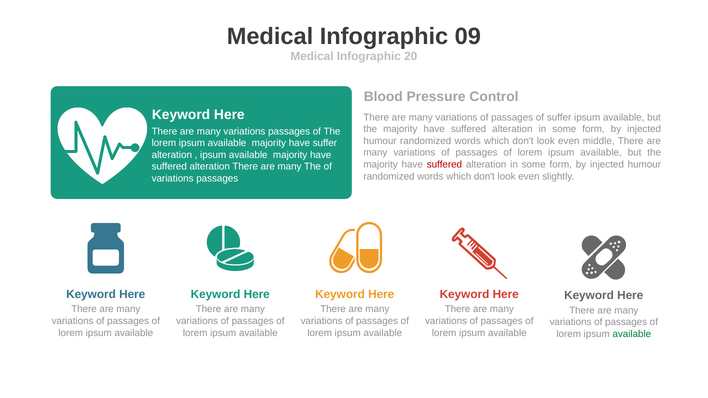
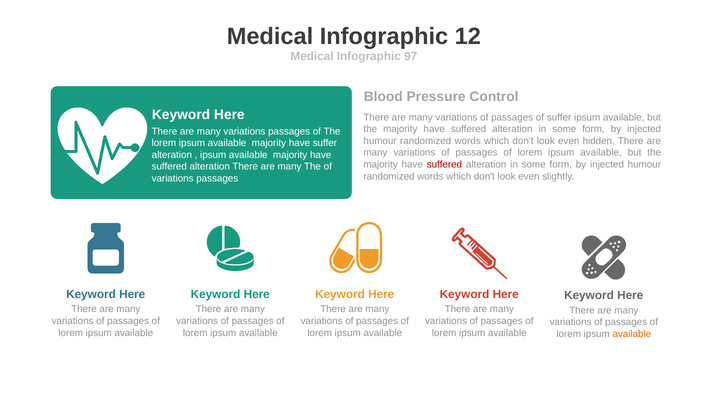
09: 09 -> 12
20: 20 -> 97
middle: middle -> hidden
available at (632, 334) colour: green -> orange
